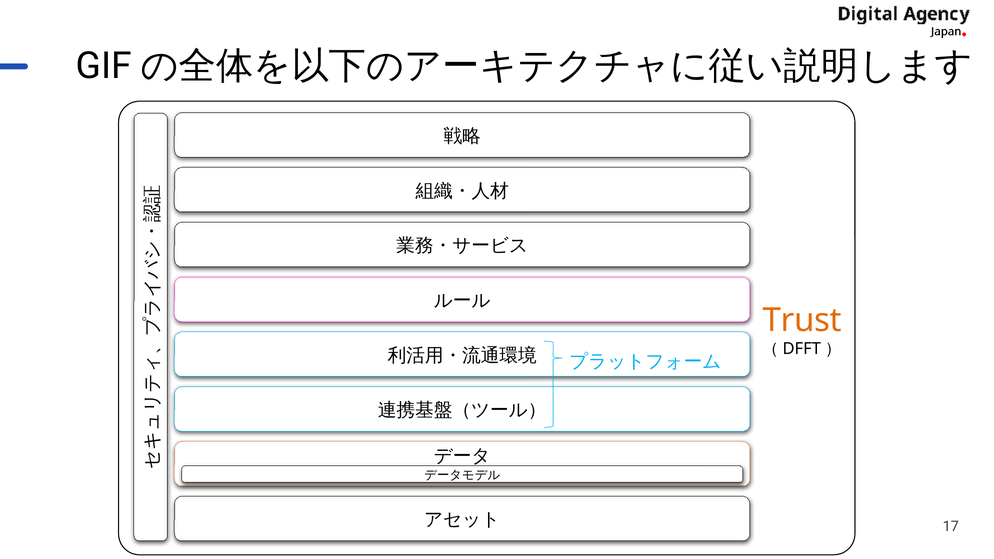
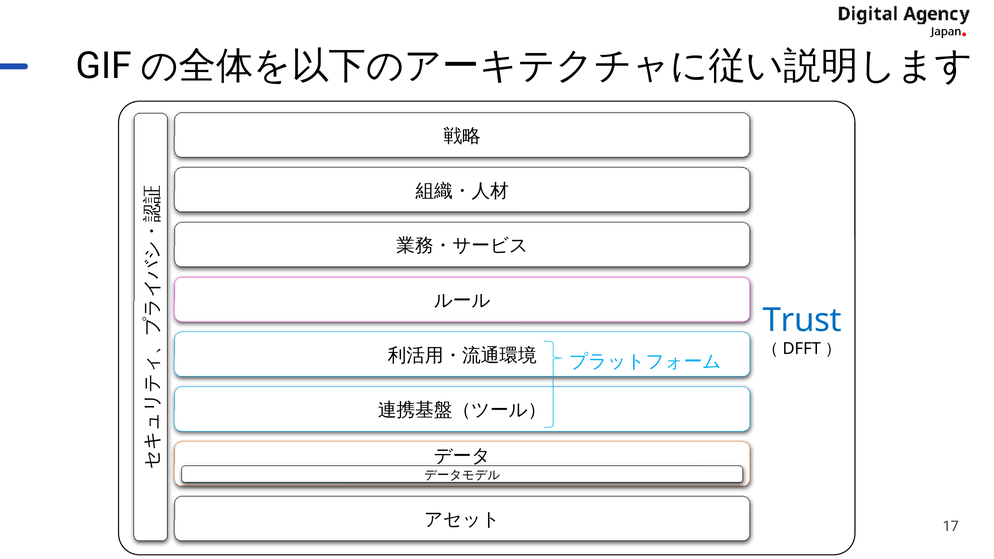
Trust colour: orange -> blue
